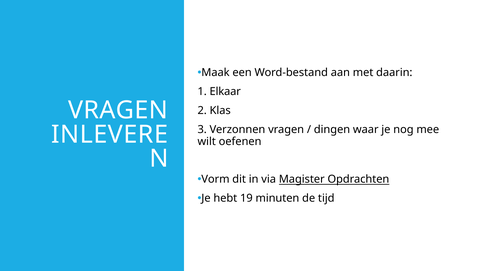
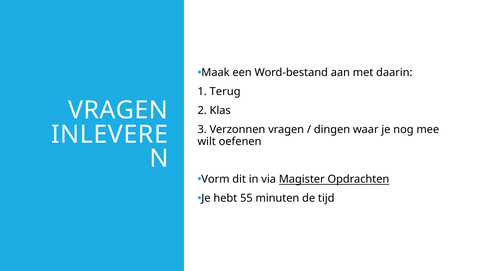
Elkaar: Elkaar -> Terug
19: 19 -> 55
